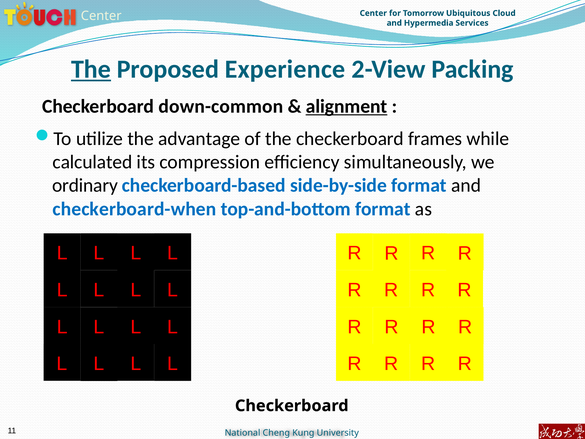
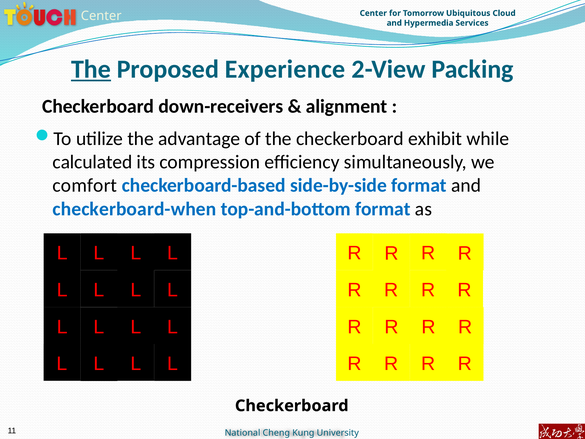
down-common: down-common -> down-receivers
alignment underline: present -> none
frames: frames -> exhibit
ordinary: ordinary -> comfort
